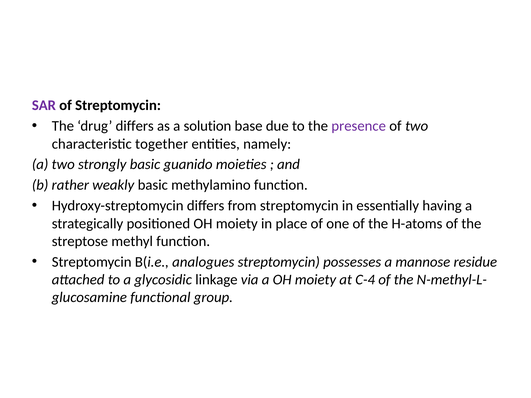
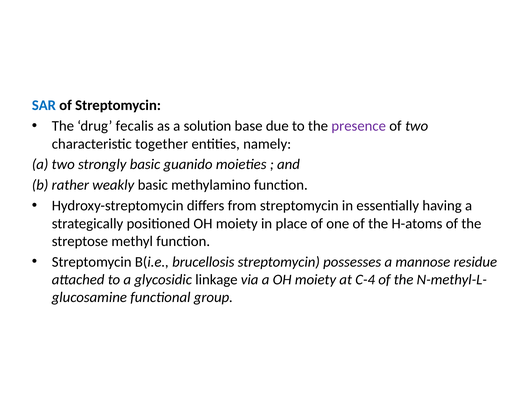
SAR colour: purple -> blue
drug differs: differs -> fecalis
analogues: analogues -> brucellosis
